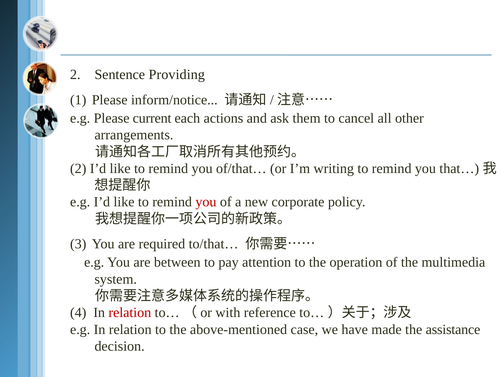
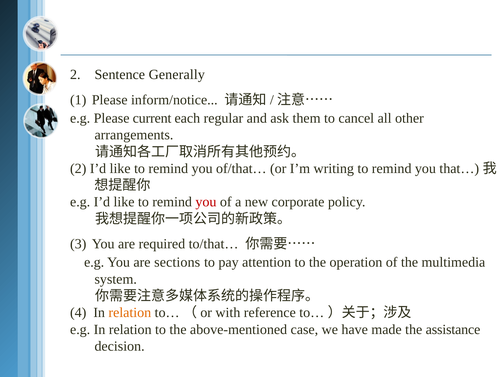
Providing: Providing -> Generally
actions: actions -> regular
between: between -> sections
relation at (130, 313) colour: red -> orange
